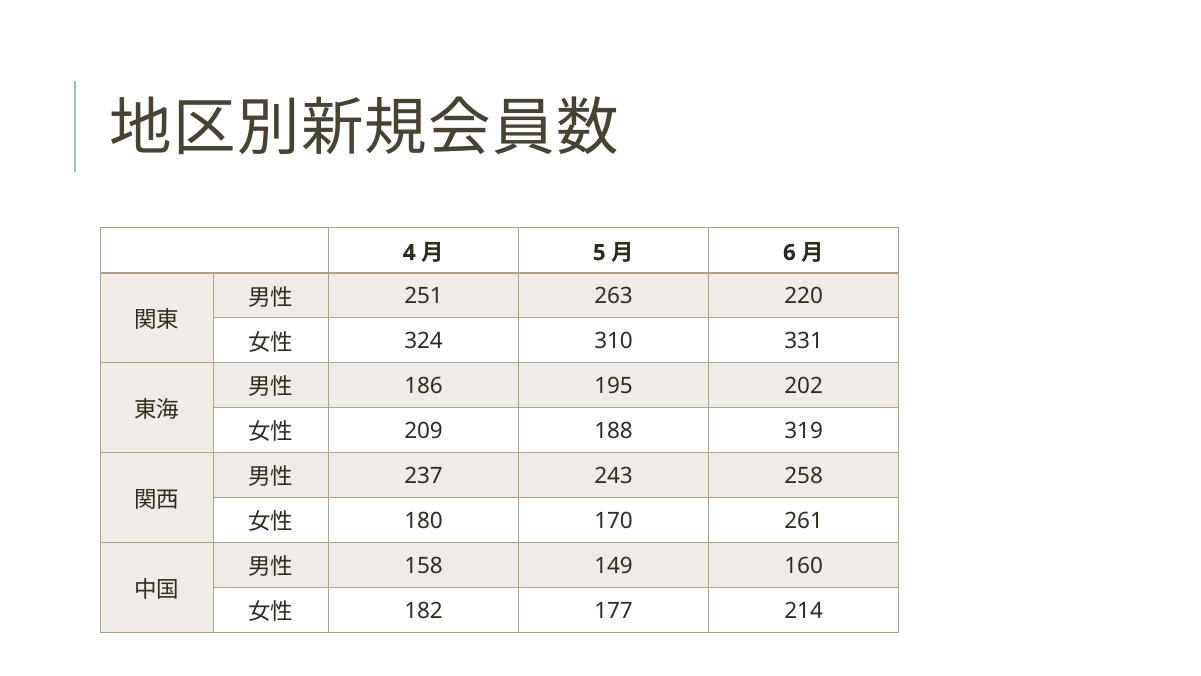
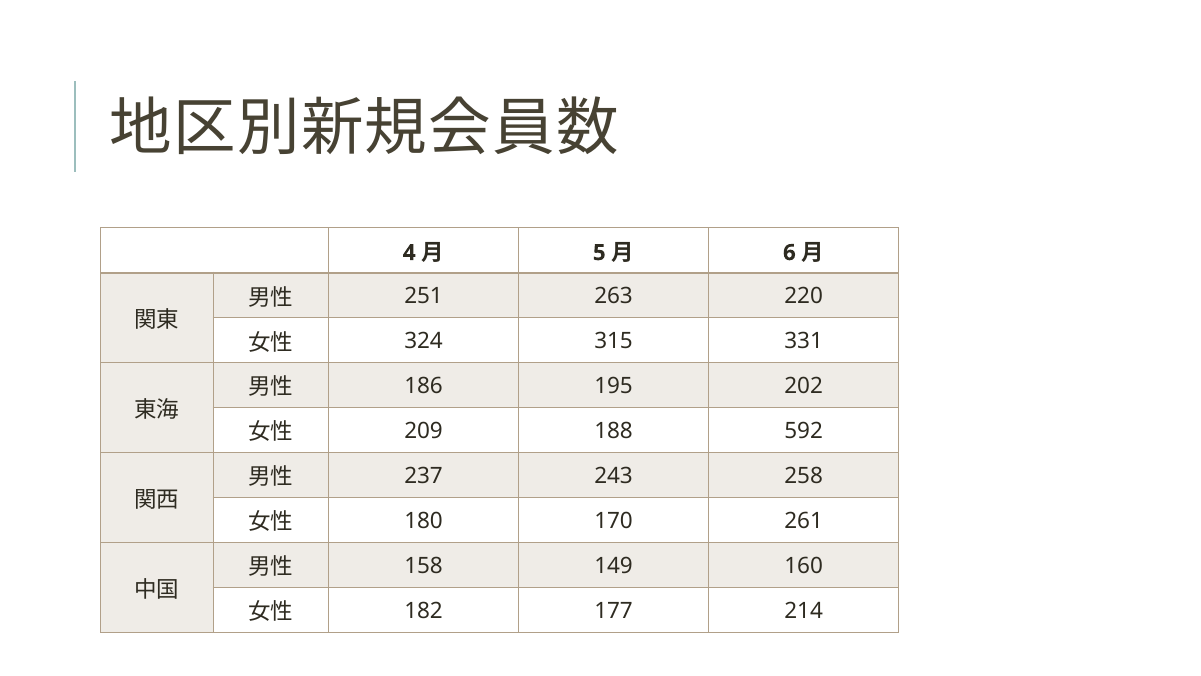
310: 310 -> 315
319: 319 -> 592
